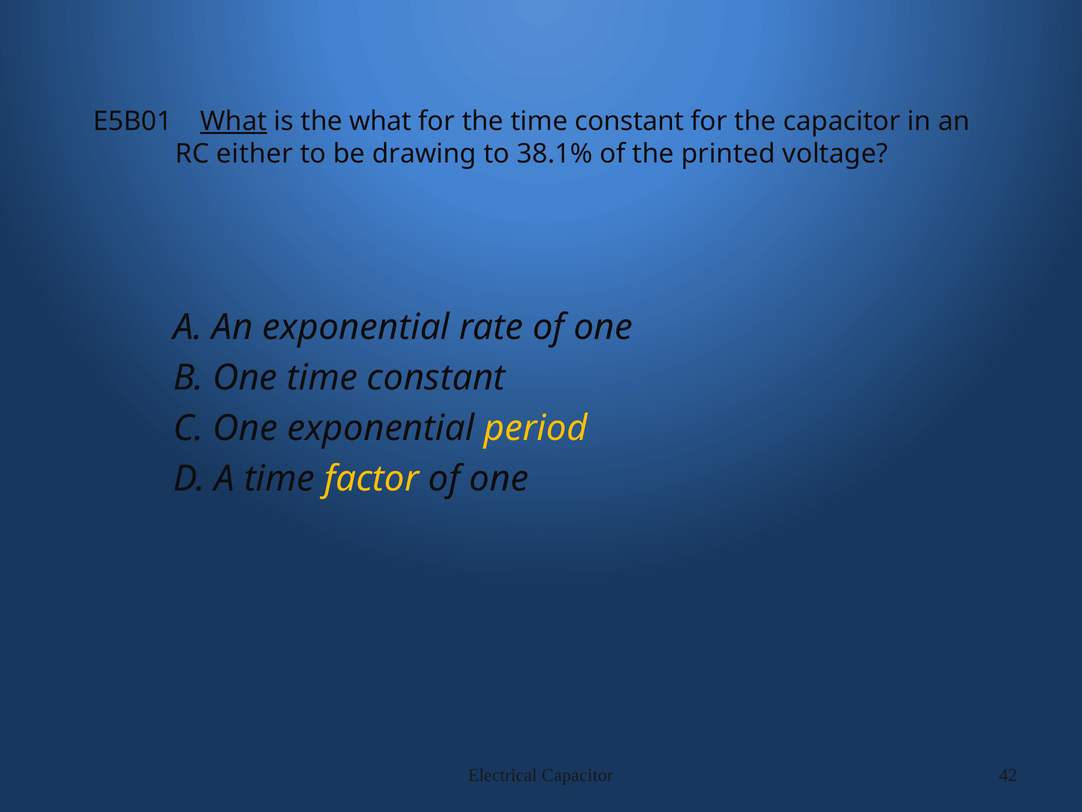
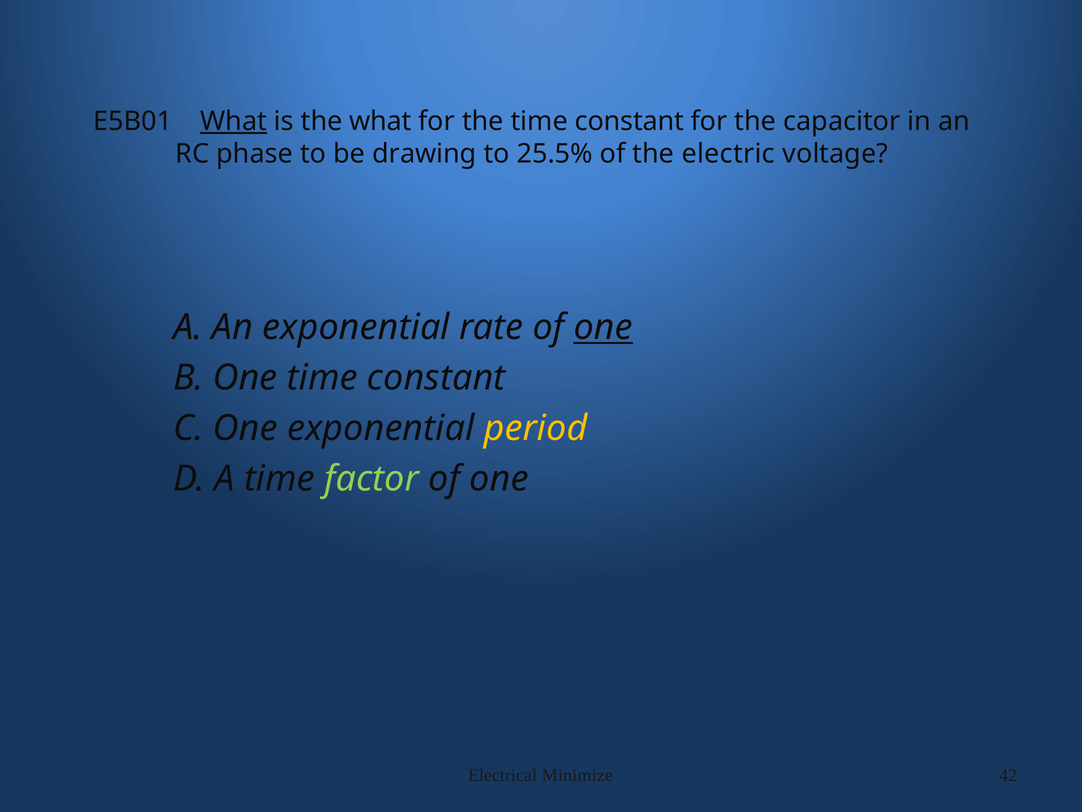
either: either -> phase
38.1%: 38.1% -> 25.5%
printed: printed -> electric
one at (603, 327) underline: none -> present
factor colour: yellow -> light green
Electrical Capacitor: Capacitor -> Minimize
